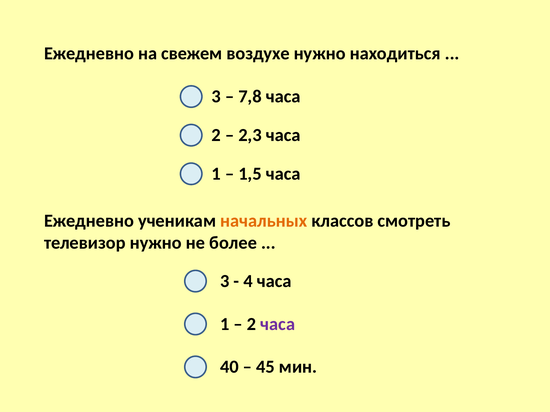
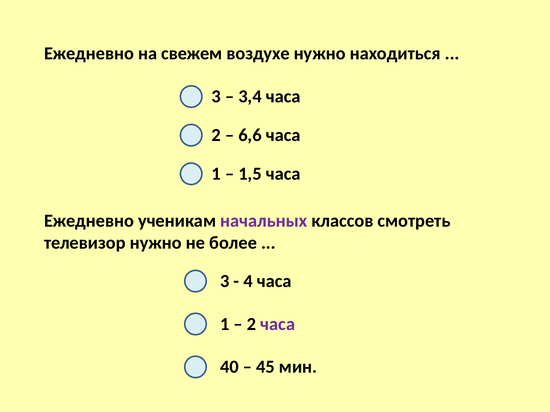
7,8: 7,8 -> 3,4
2,3: 2,3 -> 6,6
начальных colour: orange -> purple
